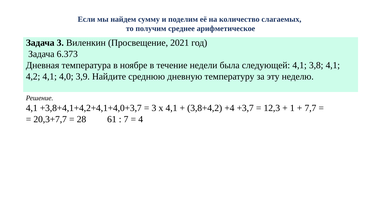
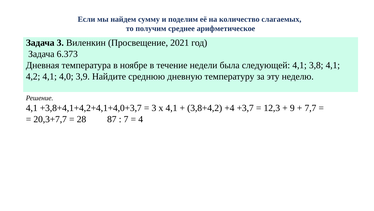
1: 1 -> 9
61: 61 -> 87
